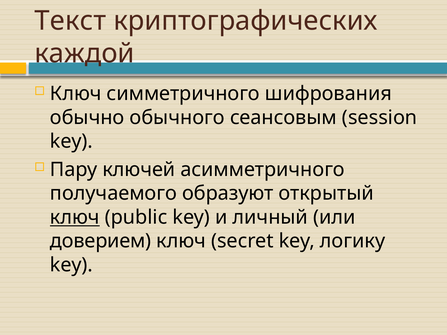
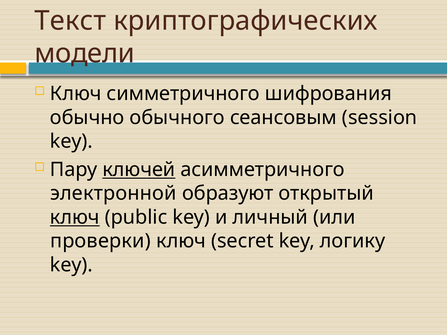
каждой: каждой -> модели
ключей underline: none -> present
получаемого: получаемого -> электронной
доверием: доверием -> проверки
